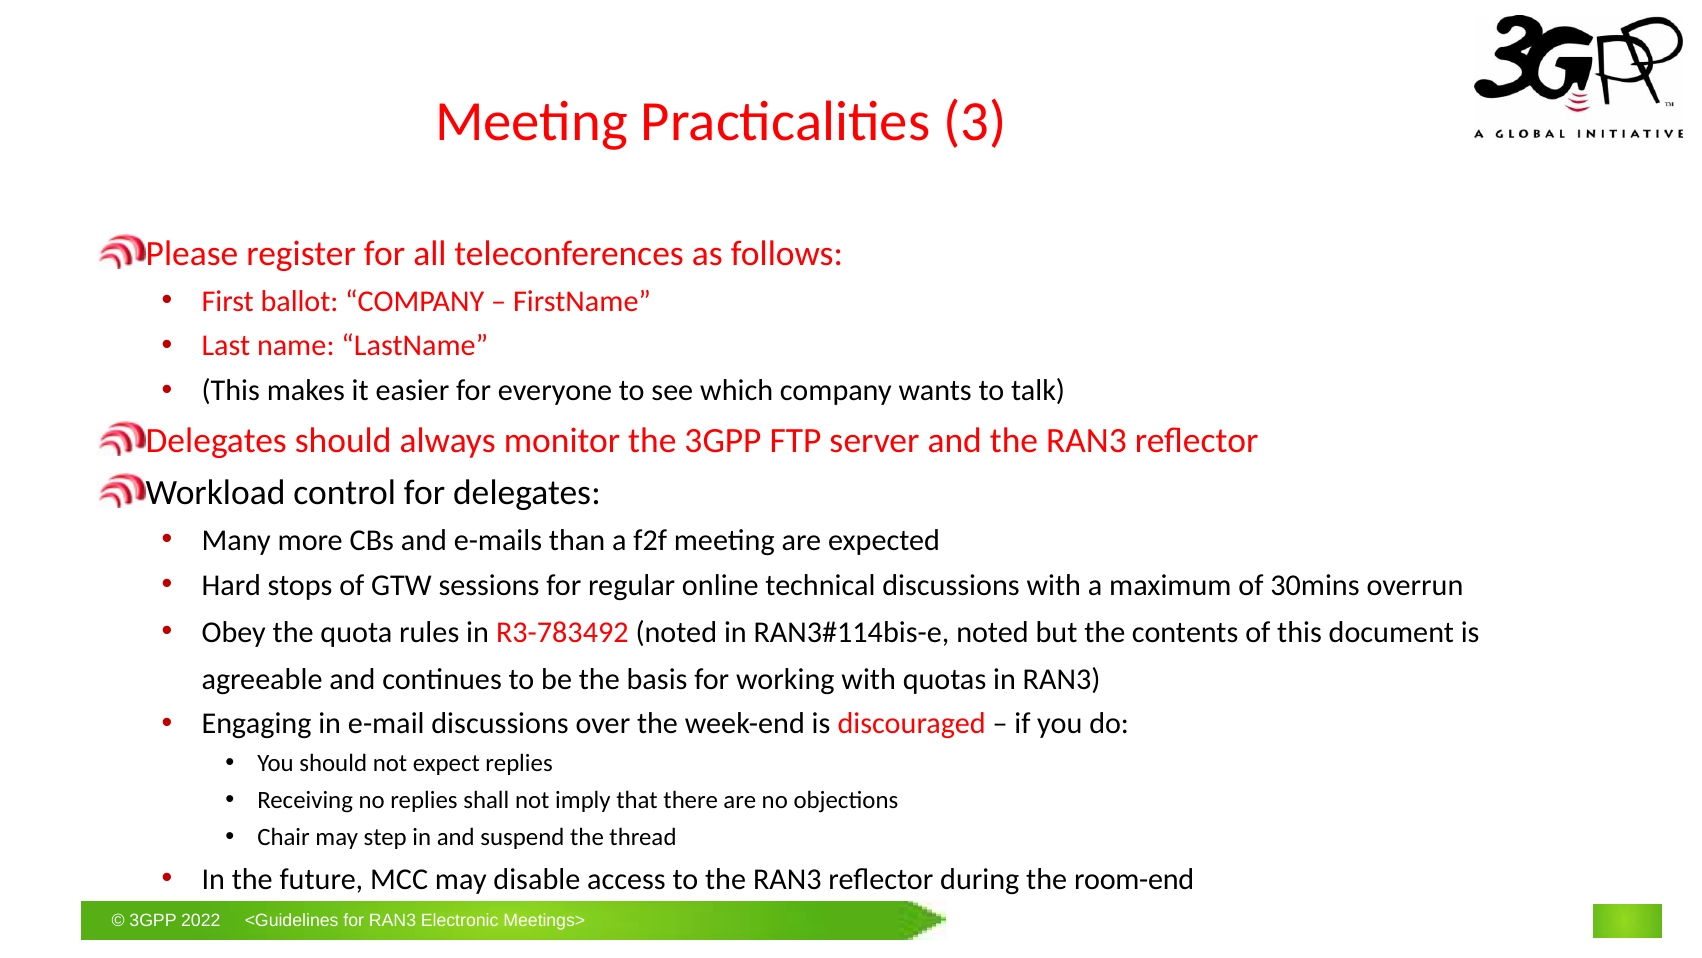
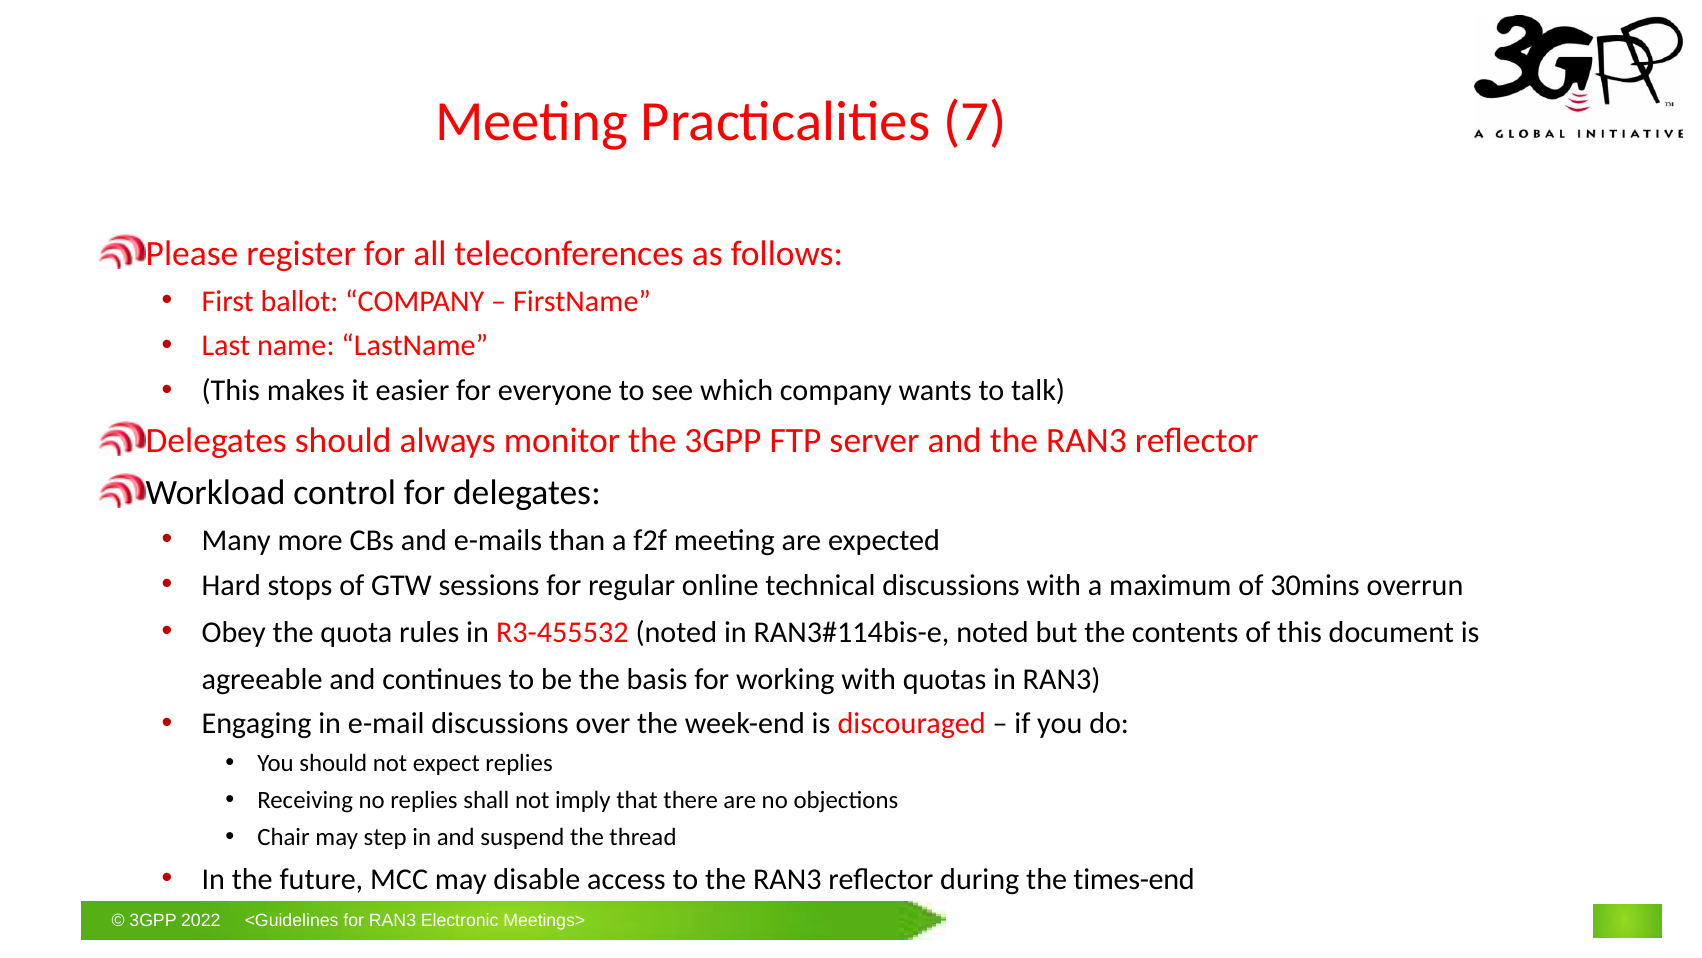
3: 3 -> 7
R3-783492: R3-783492 -> R3-455532
room-end: room-end -> times-end
